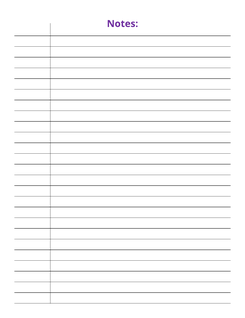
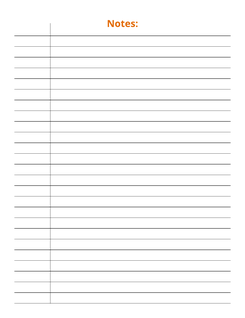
Notes colour: purple -> orange
